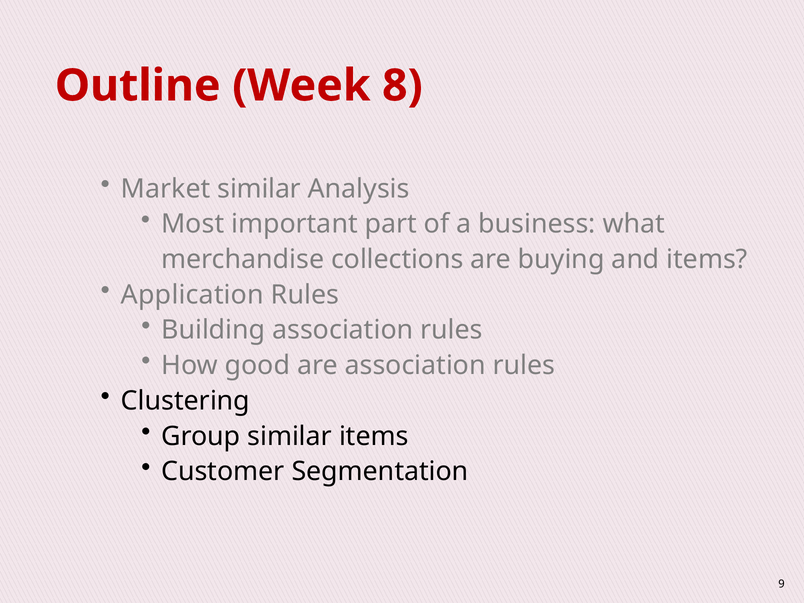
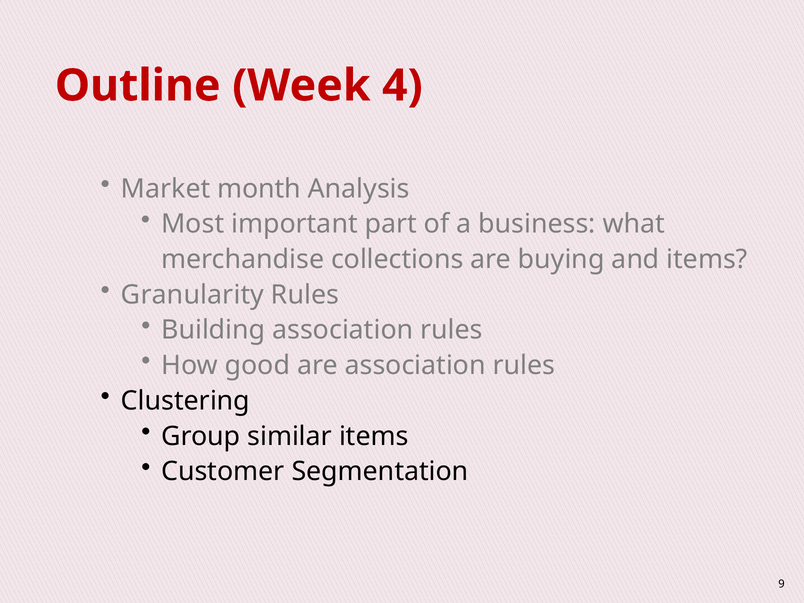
8: 8 -> 4
Market similar: similar -> month
Application: Application -> Granularity
